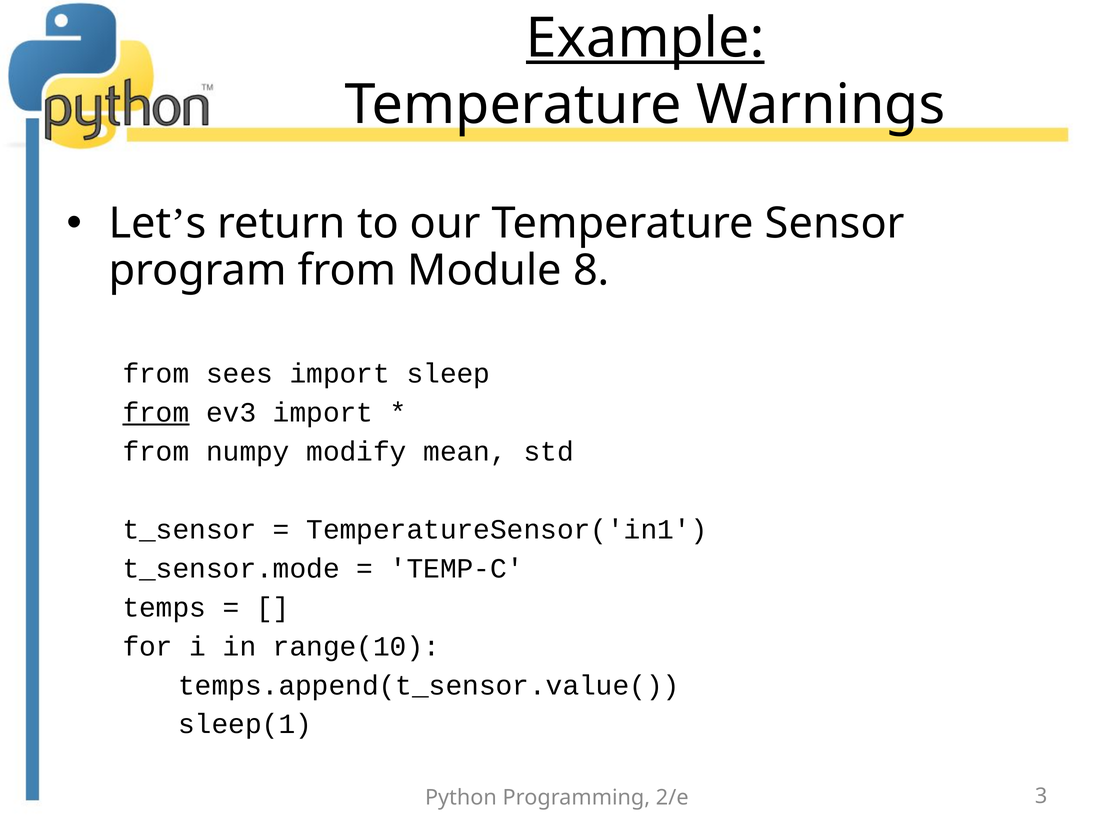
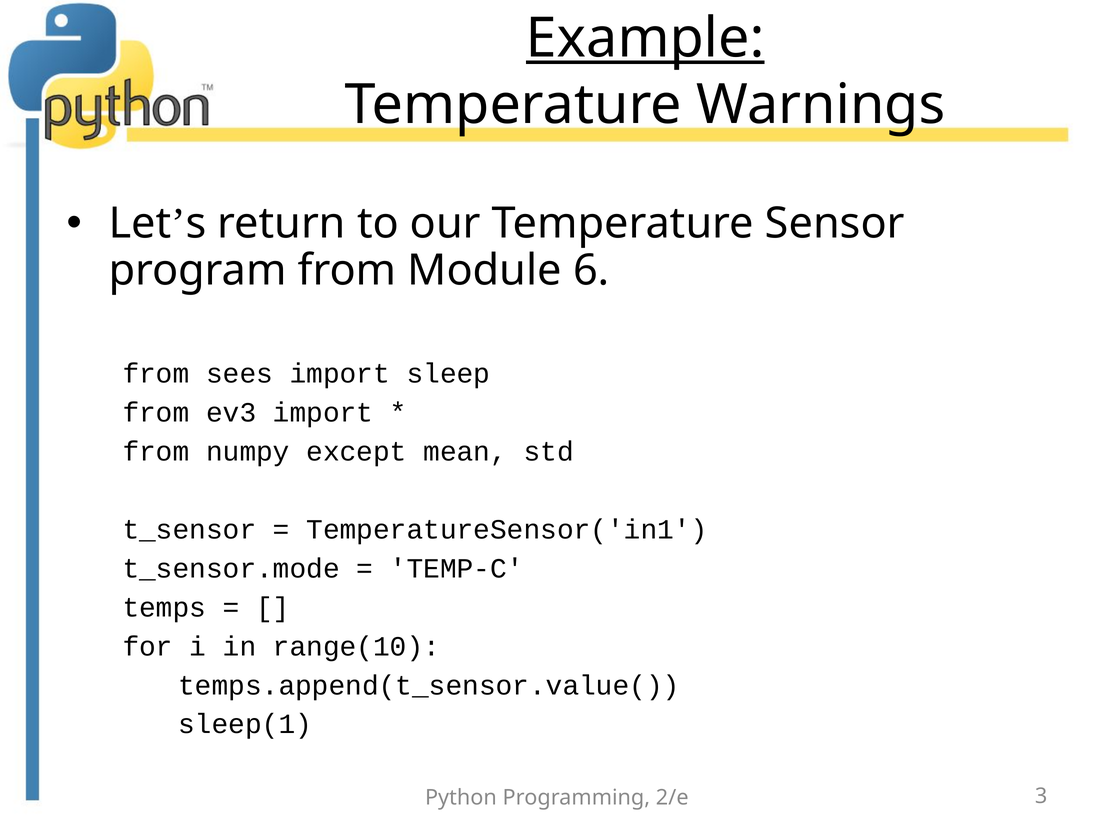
8: 8 -> 6
from at (156, 413) underline: present -> none
modify: modify -> except
